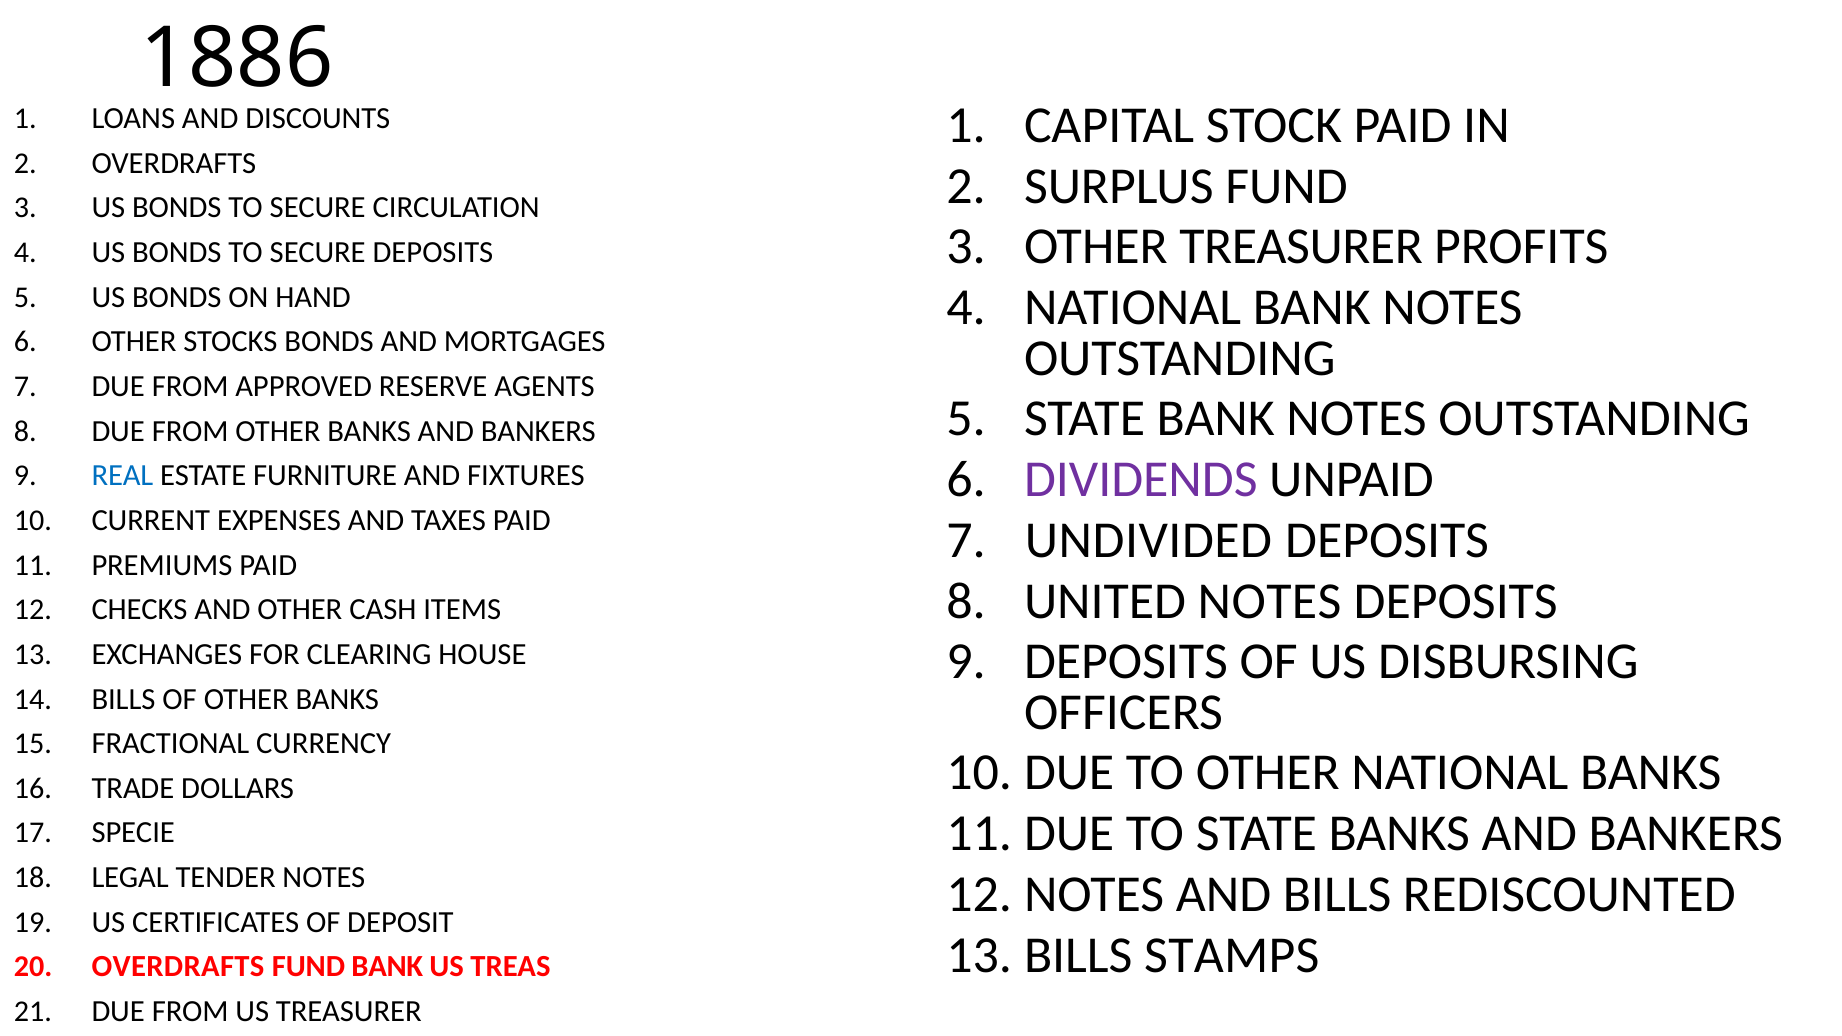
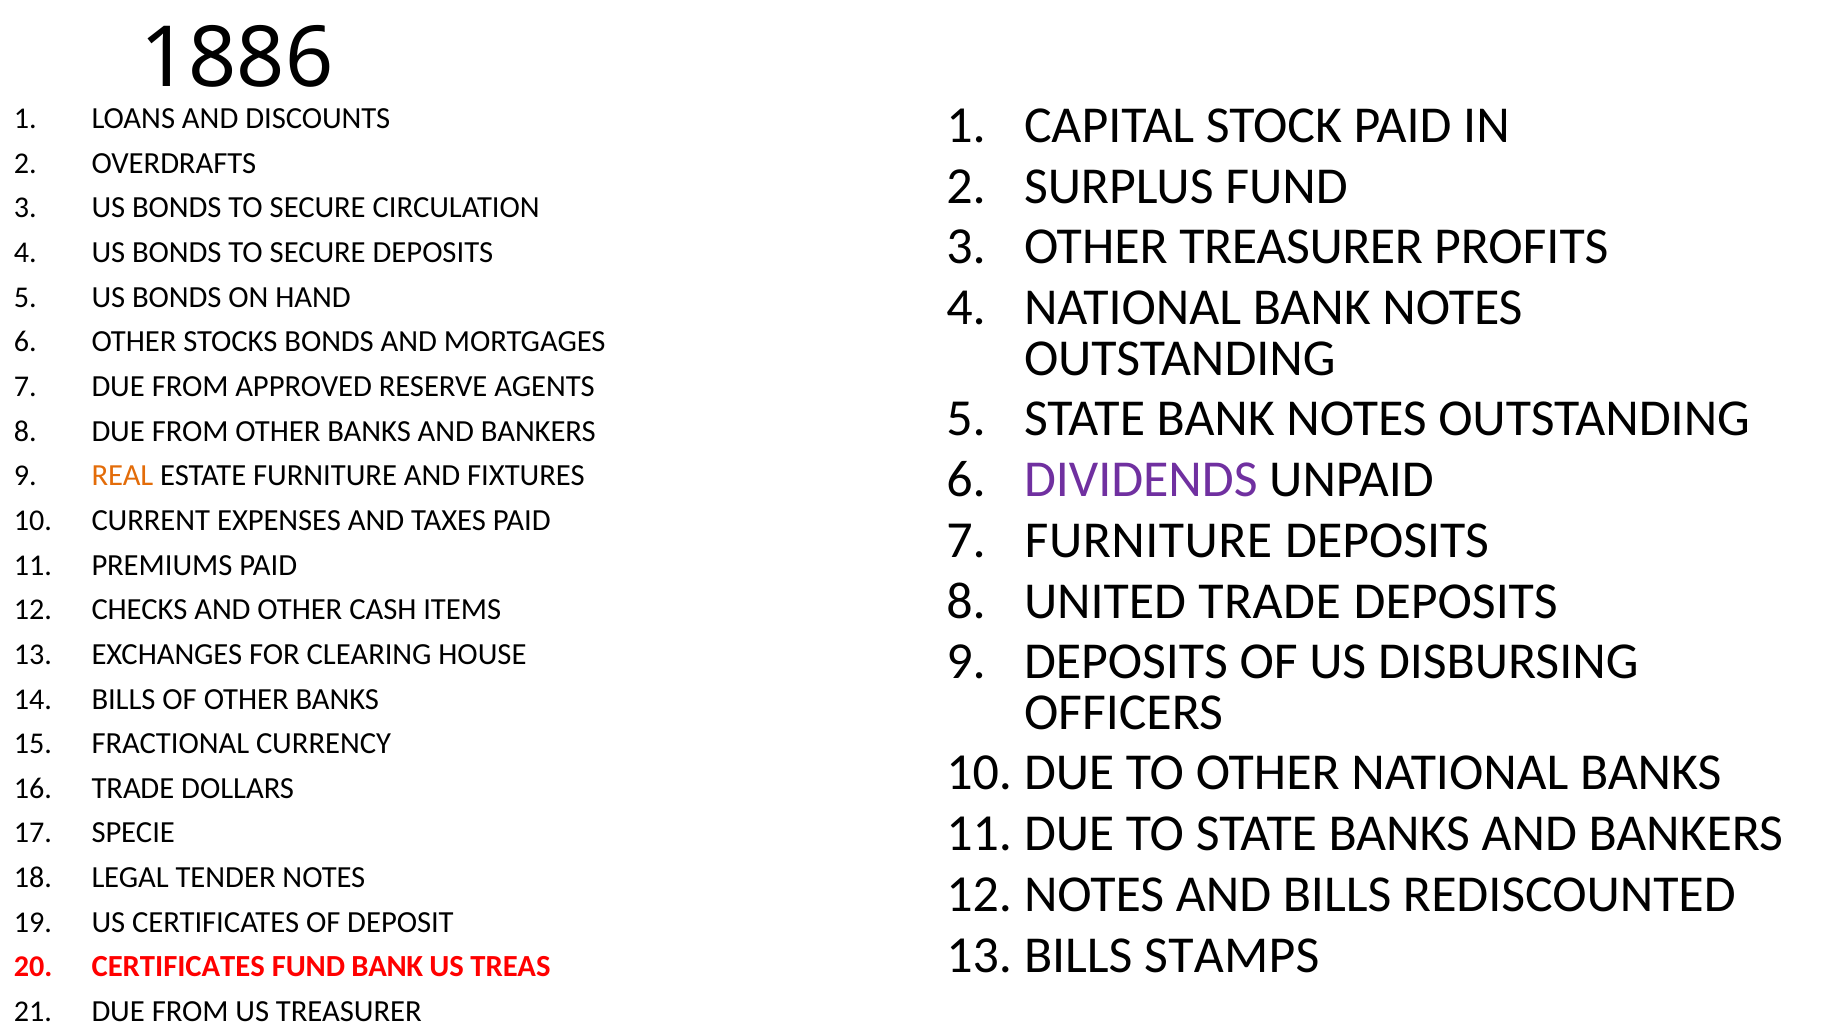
REAL colour: blue -> orange
UNDIVIDED at (1149, 540): UNDIVIDED -> FURNITURE
UNITED NOTES: NOTES -> TRADE
OVERDRAFTS at (178, 967): OVERDRAFTS -> CERTIFICATES
